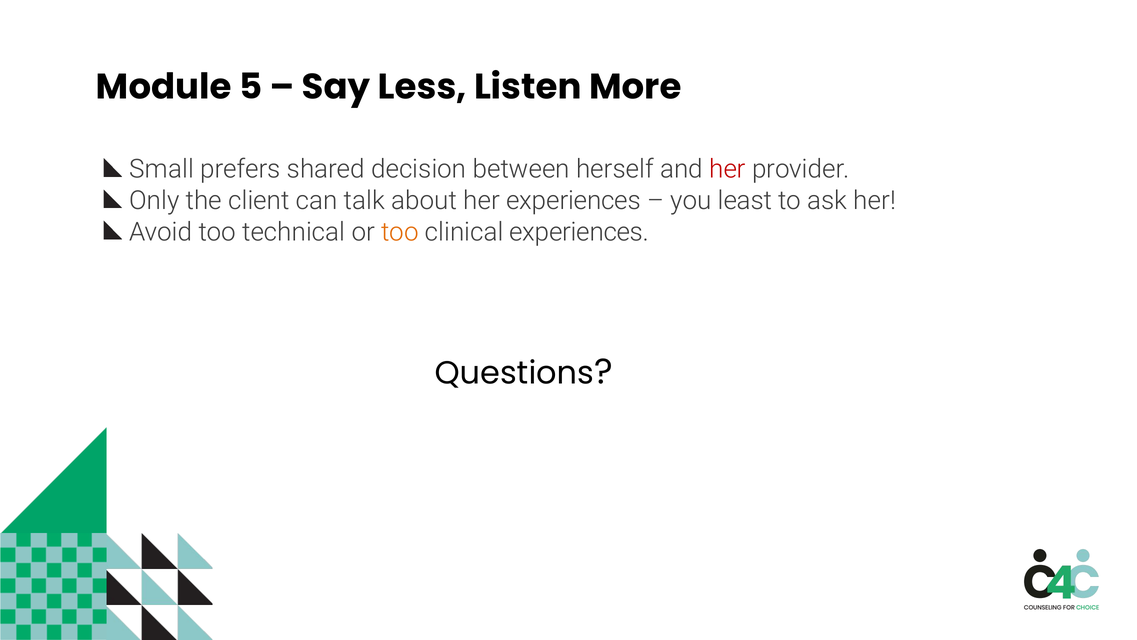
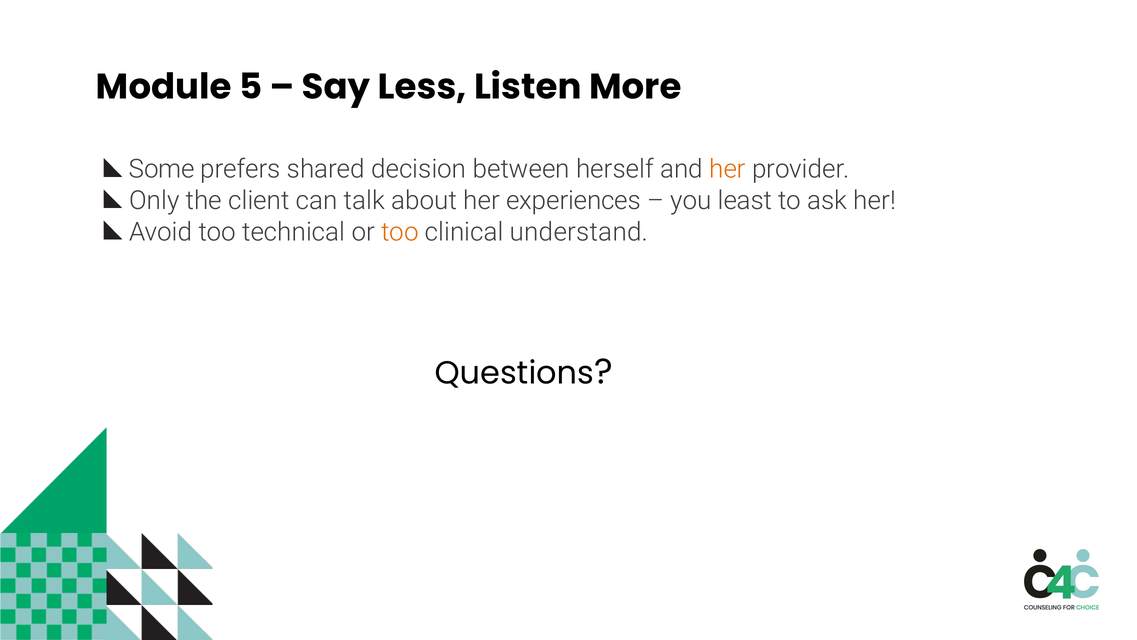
Small: Small -> Some
her at (727, 169) colour: red -> orange
clinical experiences: experiences -> understand
